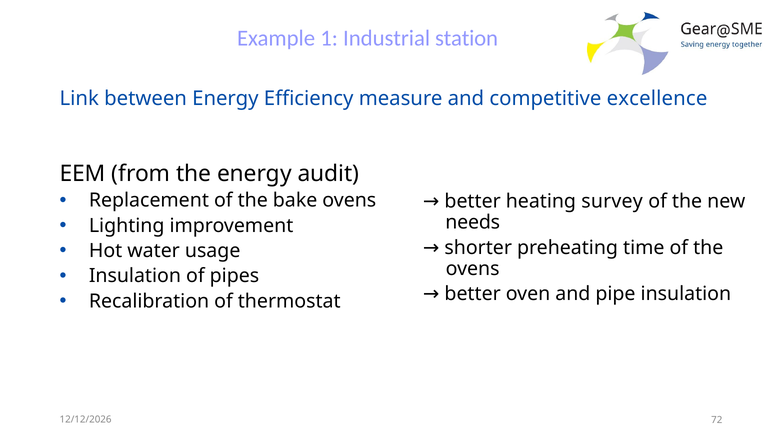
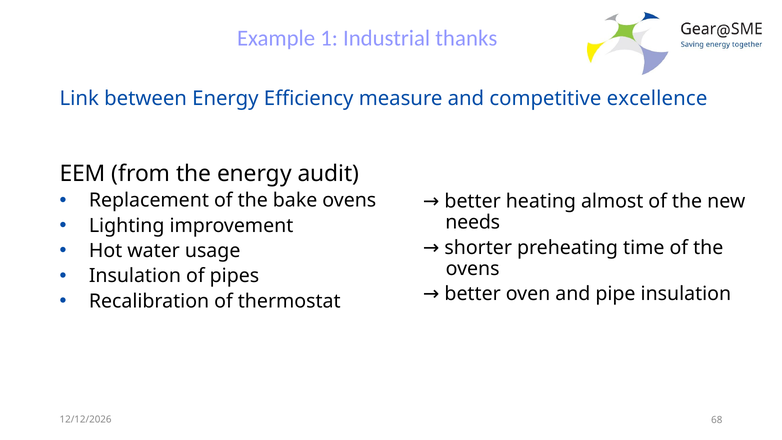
station: station -> thanks
survey: survey -> almost
72: 72 -> 68
